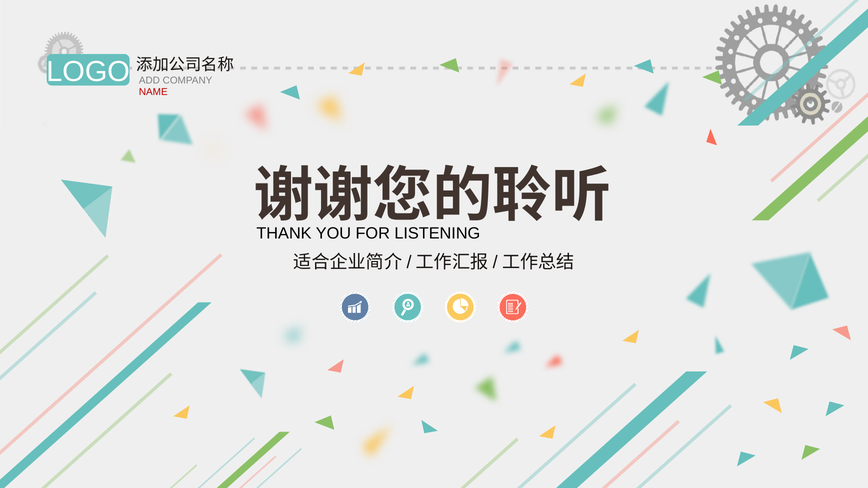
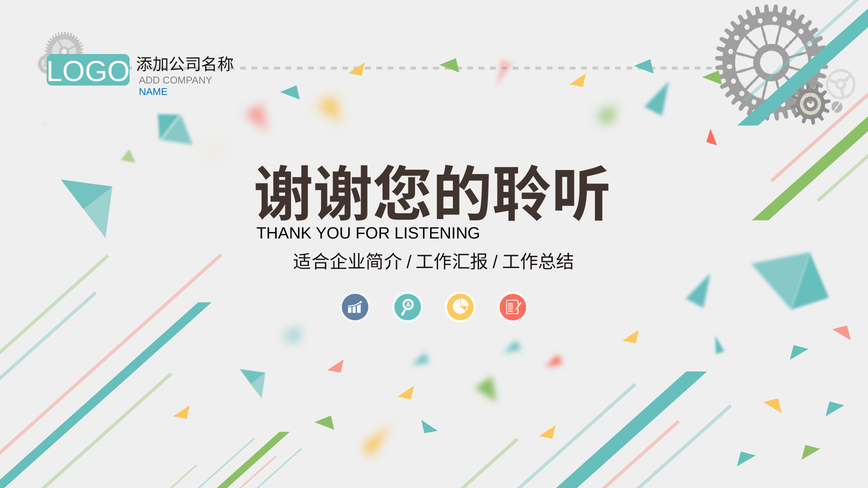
NAME colour: red -> blue
